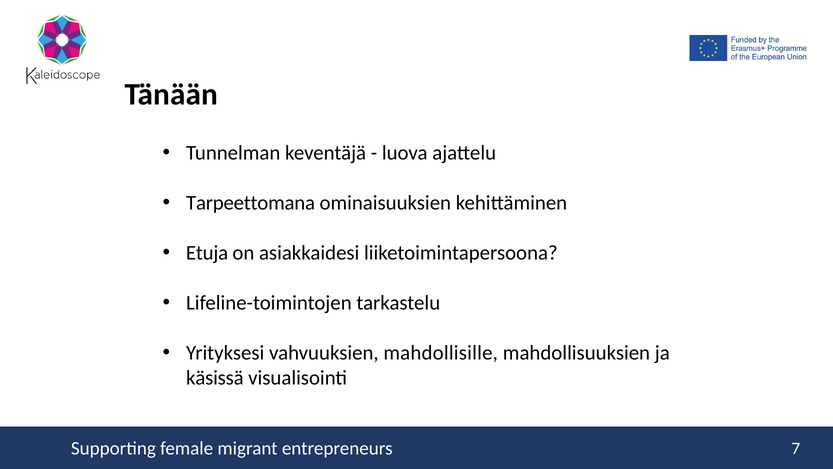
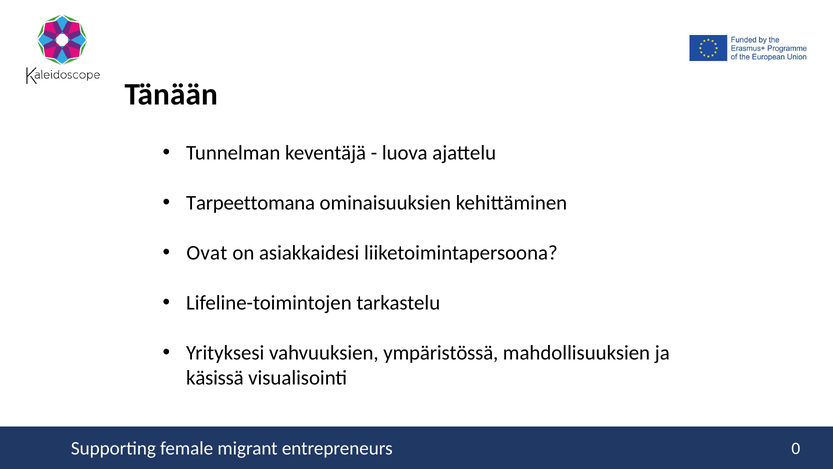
Etuja: Etuja -> Ovat
mahdollisille: mahdollisille -> ympäristössä
7: 7 -> 0
